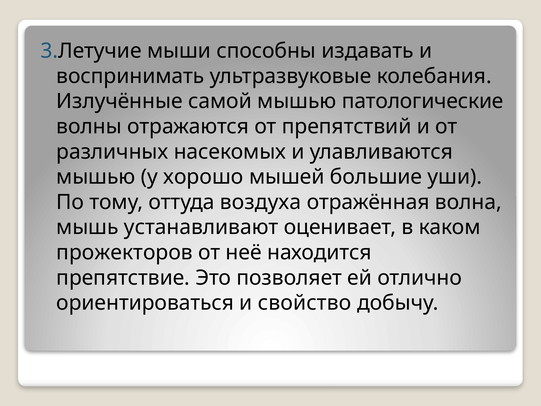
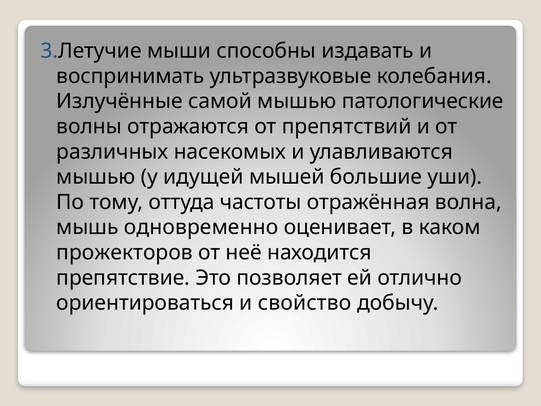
хорошо: хорошо -> идущей
воздуха: воздуха -> частоты
устанавливают: устанавливают -> одновременно
